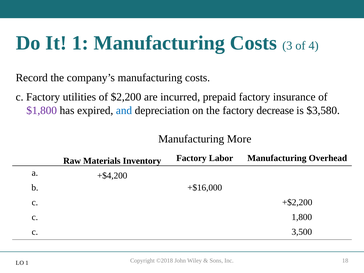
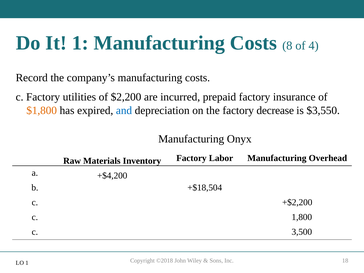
3: 3 -> 8
$1,800 colour: purple -> orange
$3,580: $3,580 -> $3,550
More: More -> Onyx
+$16,000: +$16,000 -> +$18,504
